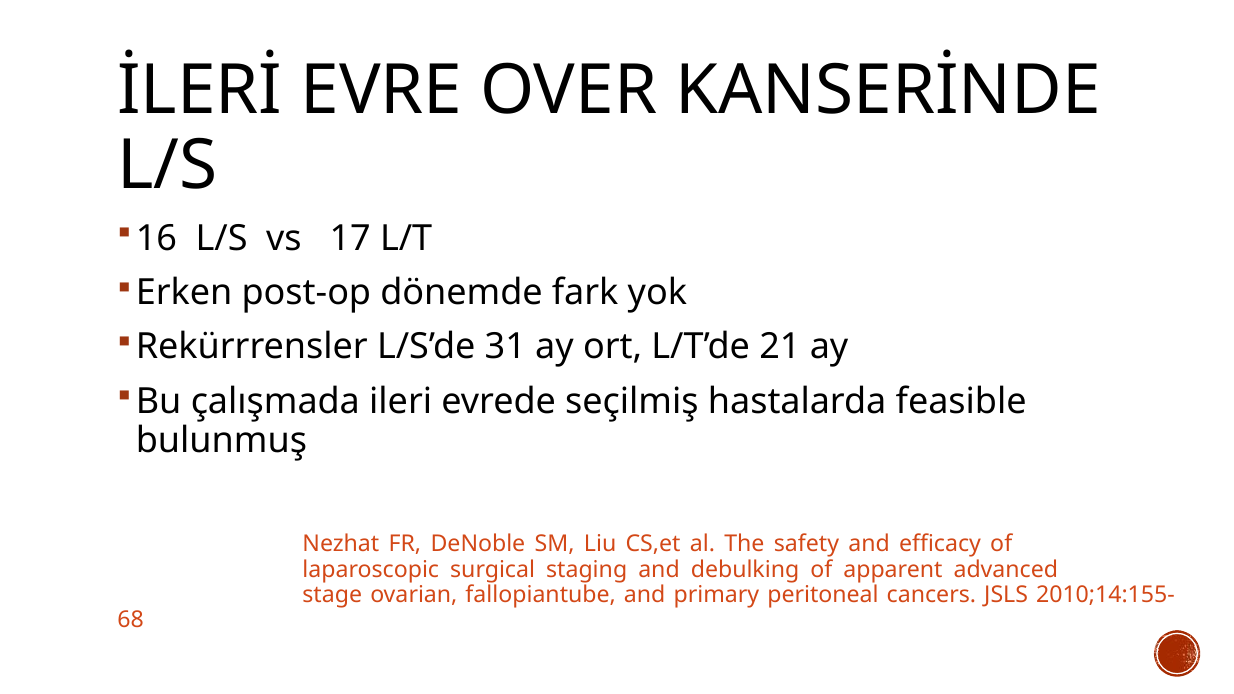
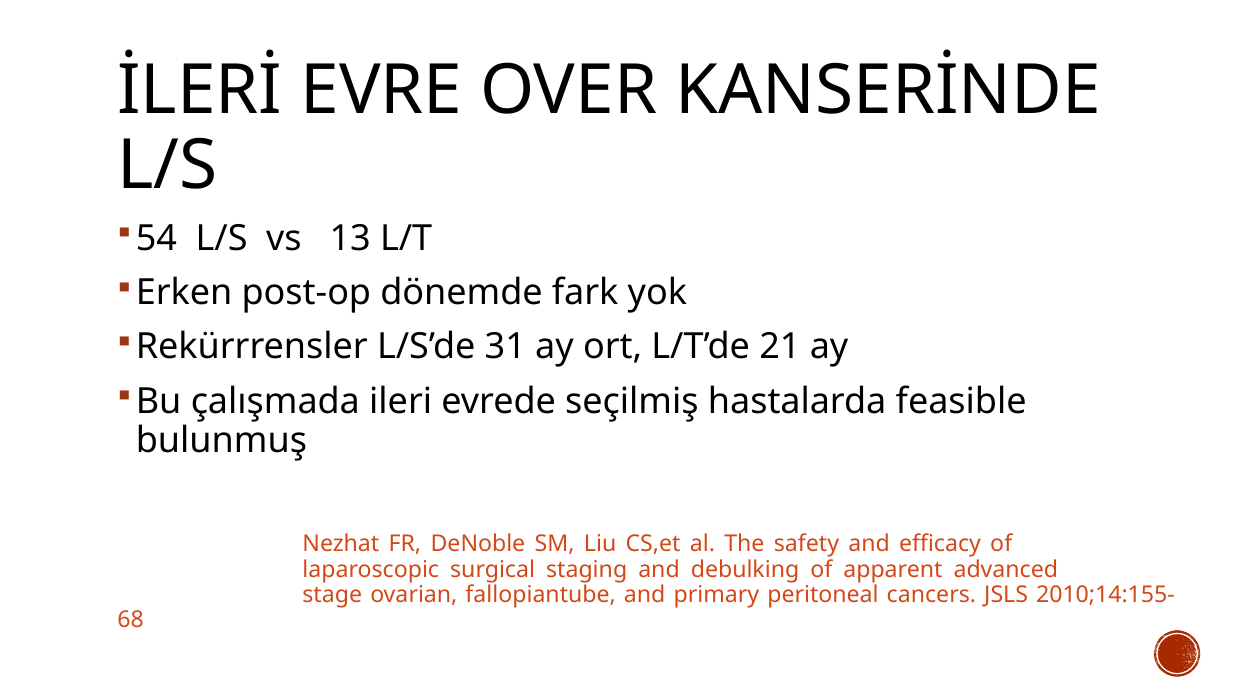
16: 16 -> 54
17: 17 -> 13
